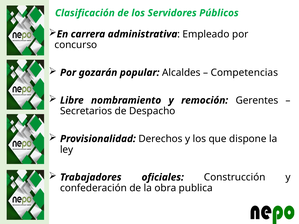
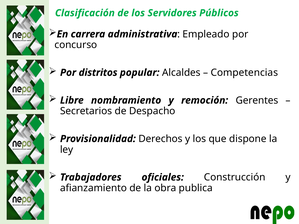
gozarán: gozarán -> distritos
confederación: confederación -> afianzamiento
